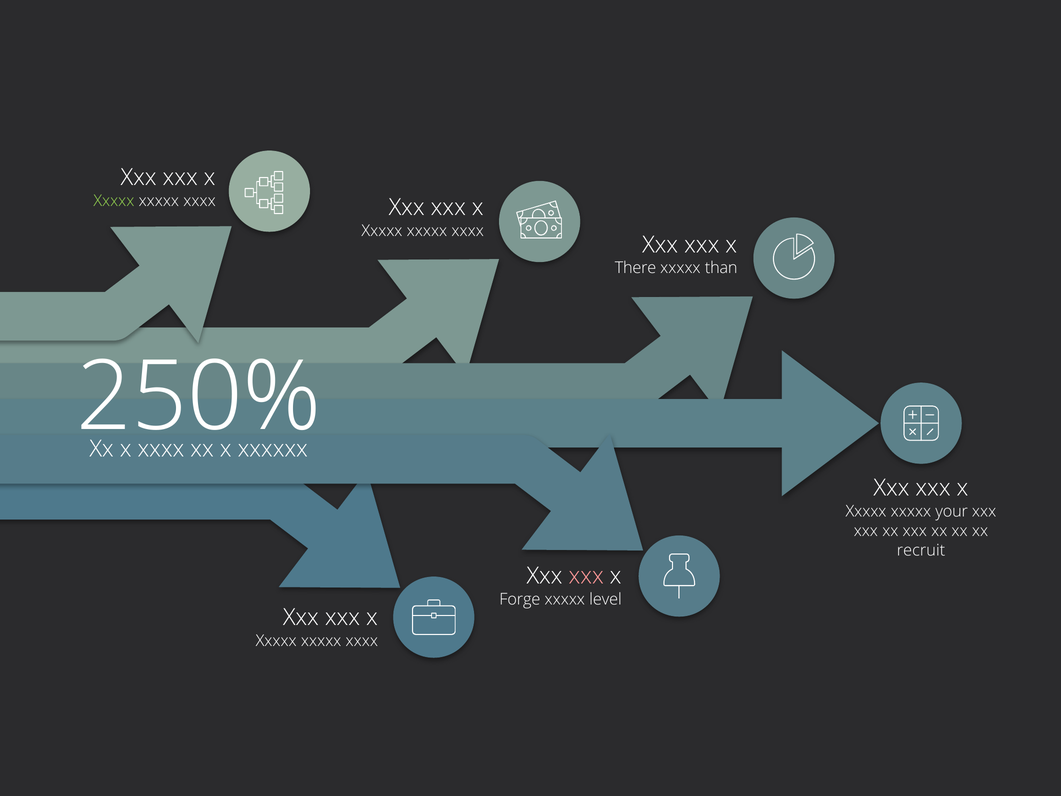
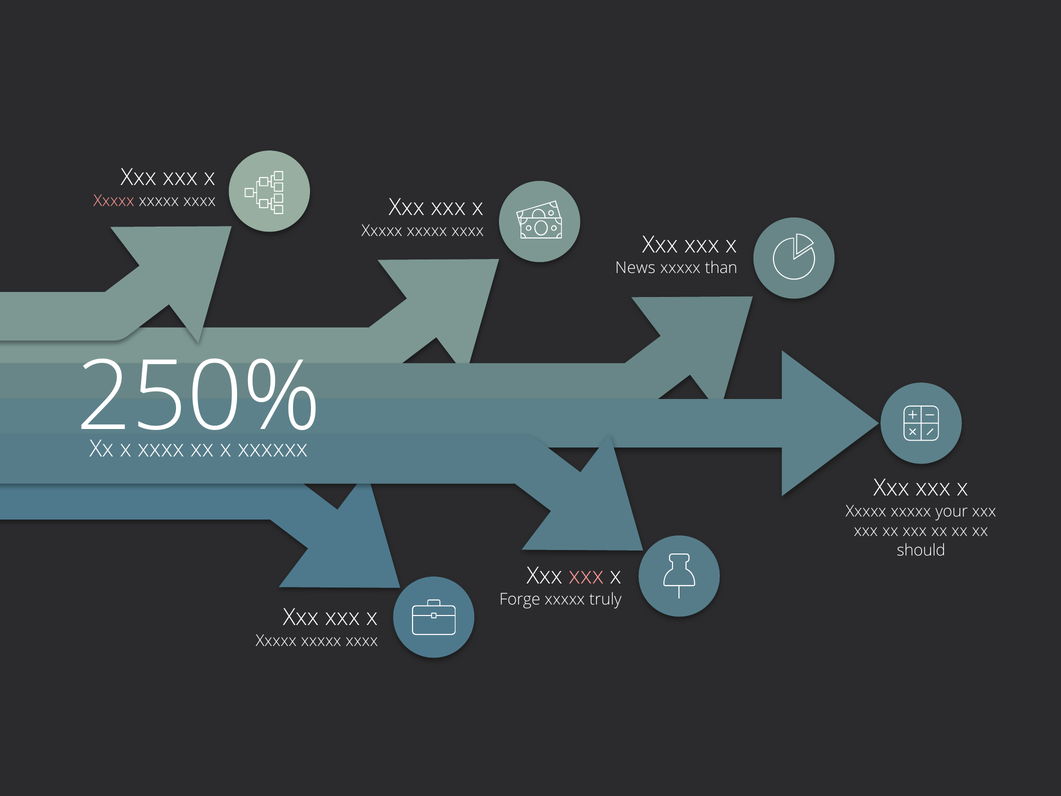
Xxxxx at (114, 201) colour: light green -> pink
There: There -> News
recruit: recruit -> should
level: level -> truly
